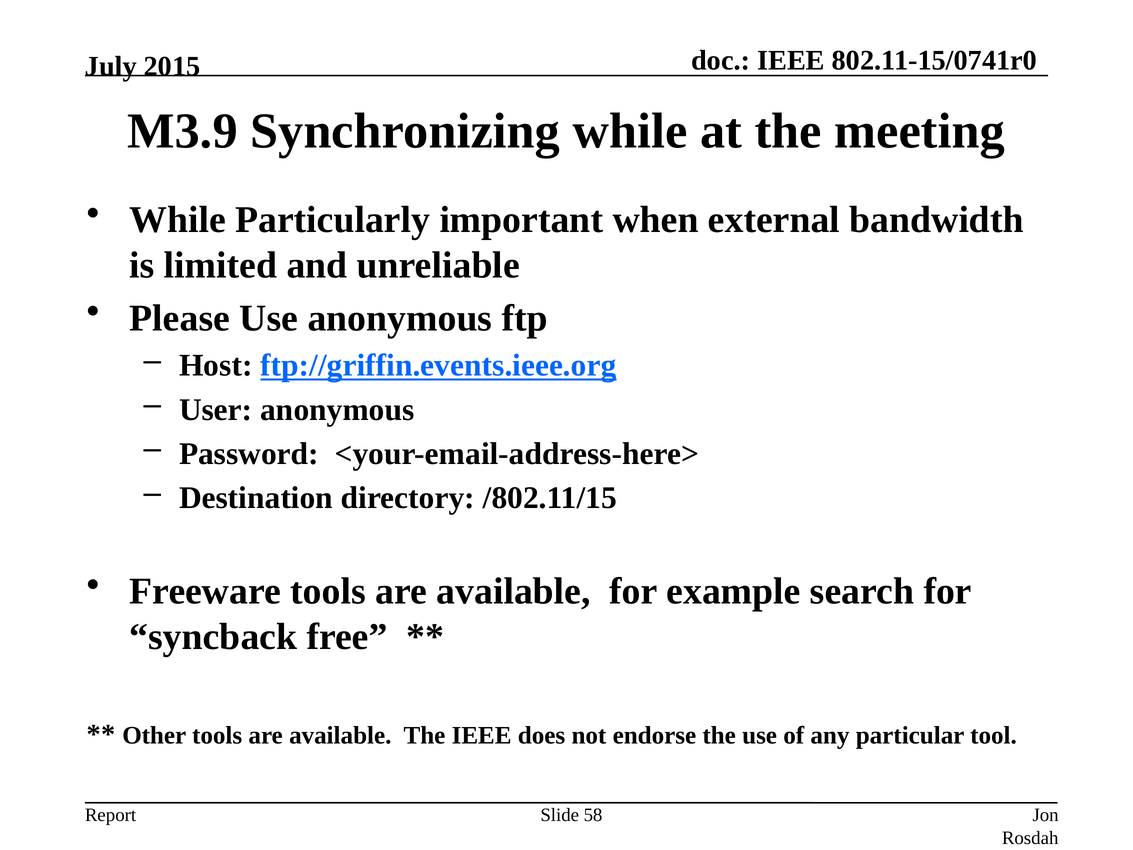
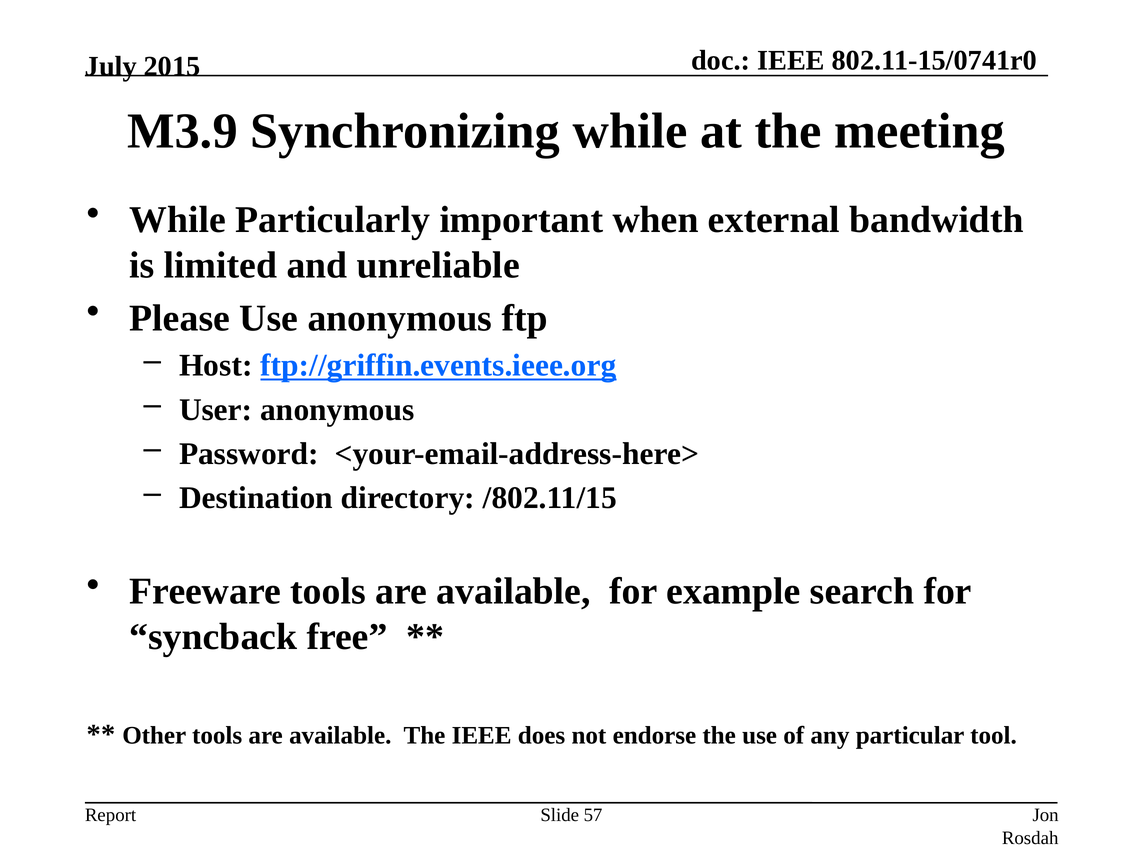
58: 58 -> 57
